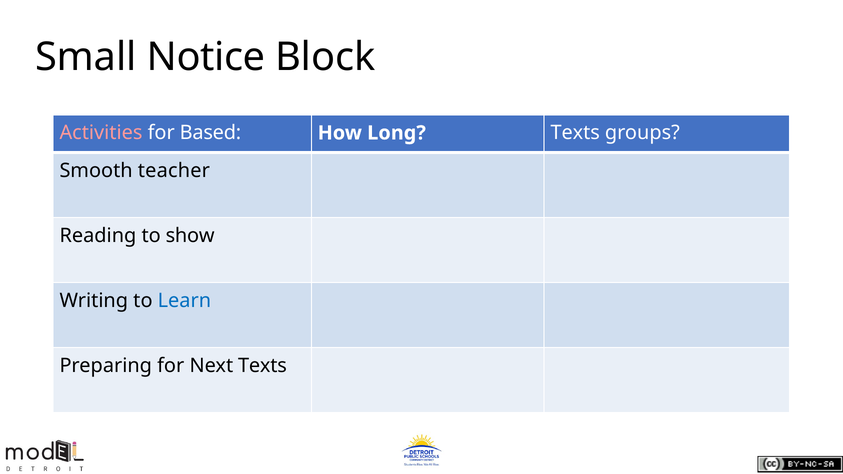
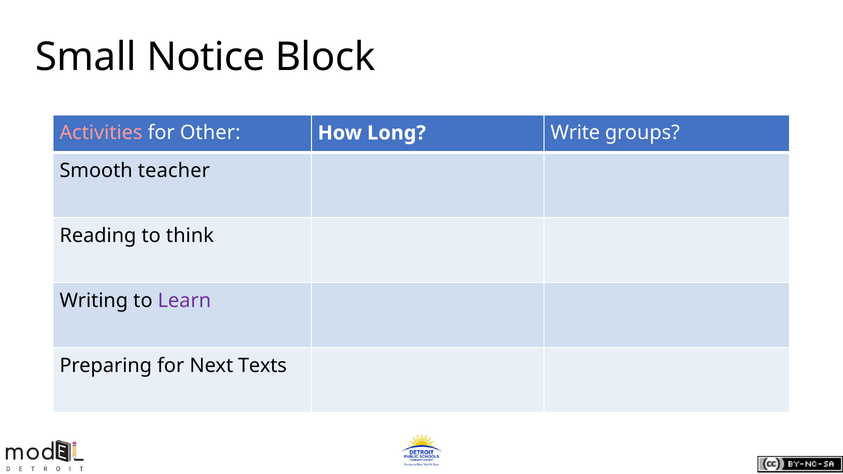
Based: Based -> Other
Long Texts: Texts -> Write
show: show -> think
Learn colour: blue -> purple
